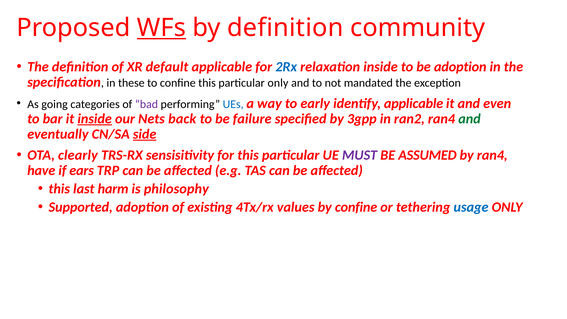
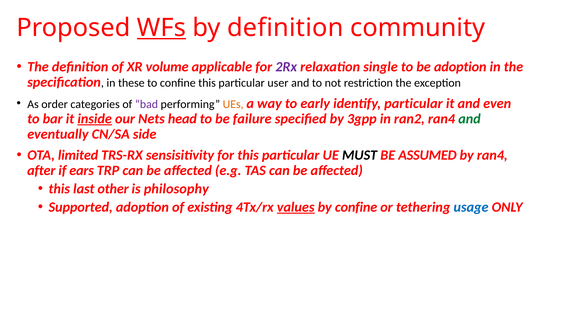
default: default -> volume
2Rx colour: blue -> purple
relaxation inside: inside -> single
particular only: only -> user
mandated: mandated -> restriction
going: going -> order
UEs colour: blue -> orange
identify applicable: applicable -> particular
back: back -> head
side underline: present -> none
clearly: clearly -> limited
MUST colour: purple -> black
have: have -> after
harm: harm -> other
values underline: none -> present
